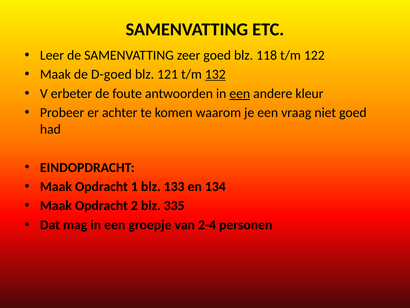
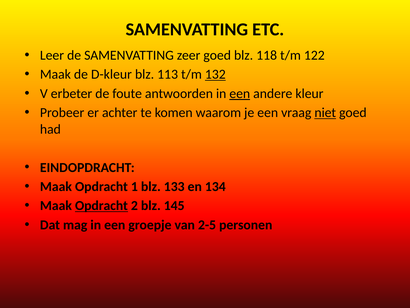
D-goed: D-goed -> D-kleur
121: 121 -> 113
niet underline: none -> present
Opdracht at (101, 205) underline: none -> present
335: 335 -> 145
2-4: 2-4 -> 2-5
